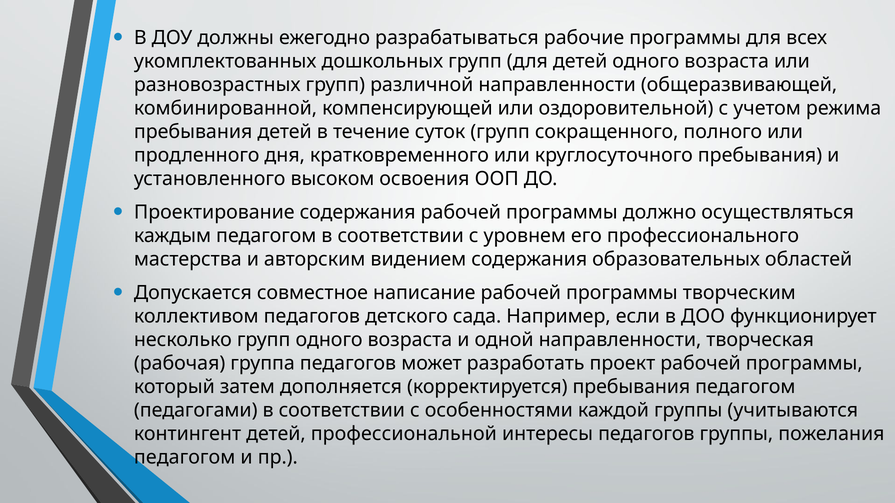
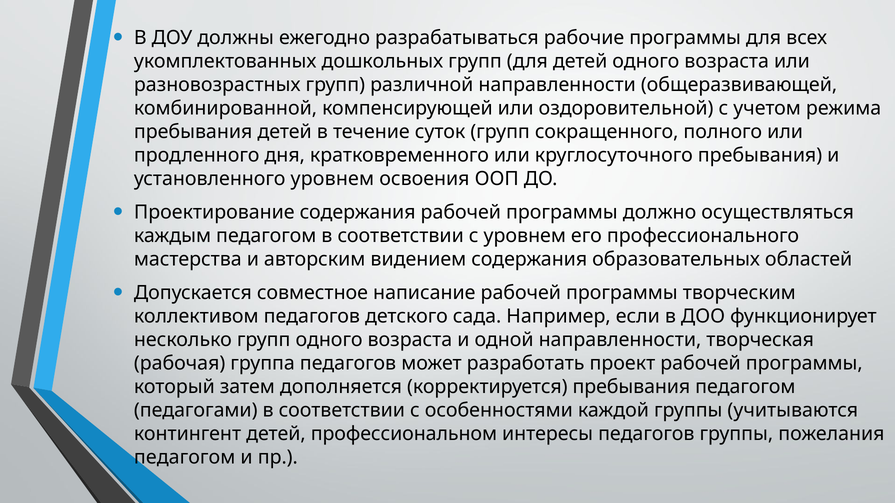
установленного высоком: высоком -> уровнем
профессиональной: профессиональной -> профессиональном
